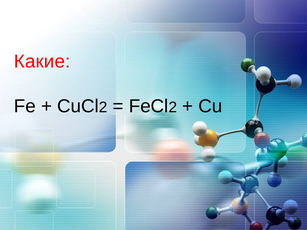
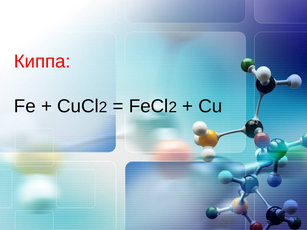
Какие: Какие -> Киппа
